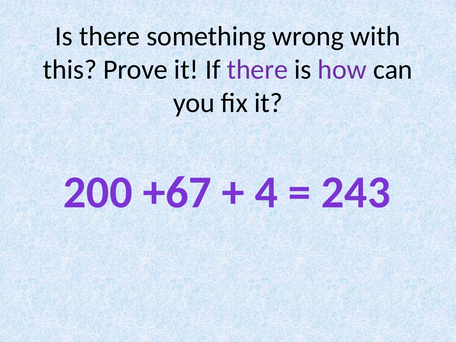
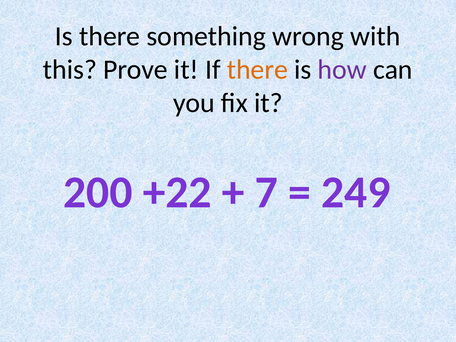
there at (257, 70) colour: purple -> orange
+67: +67 -> +22
4: 4 -> 7
243: 243 -> 249
